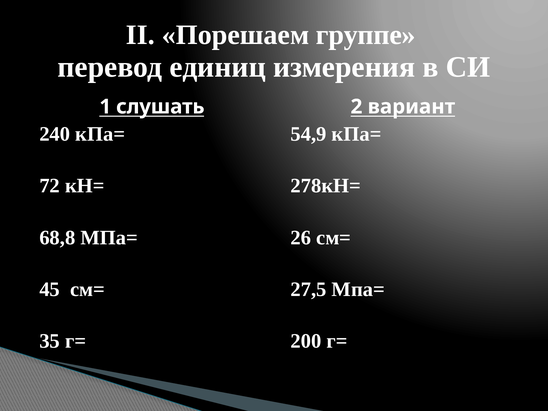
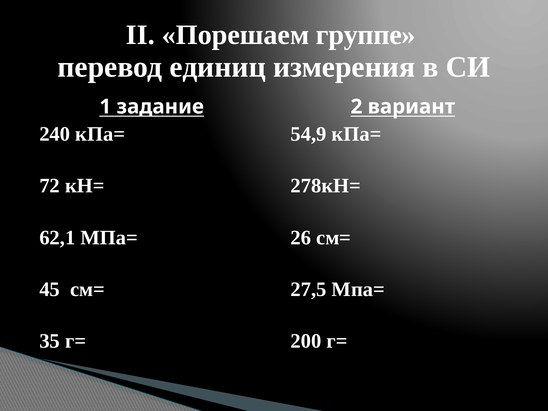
слушать: слушать -> задание
68,8: 68,8 -> 62,1
